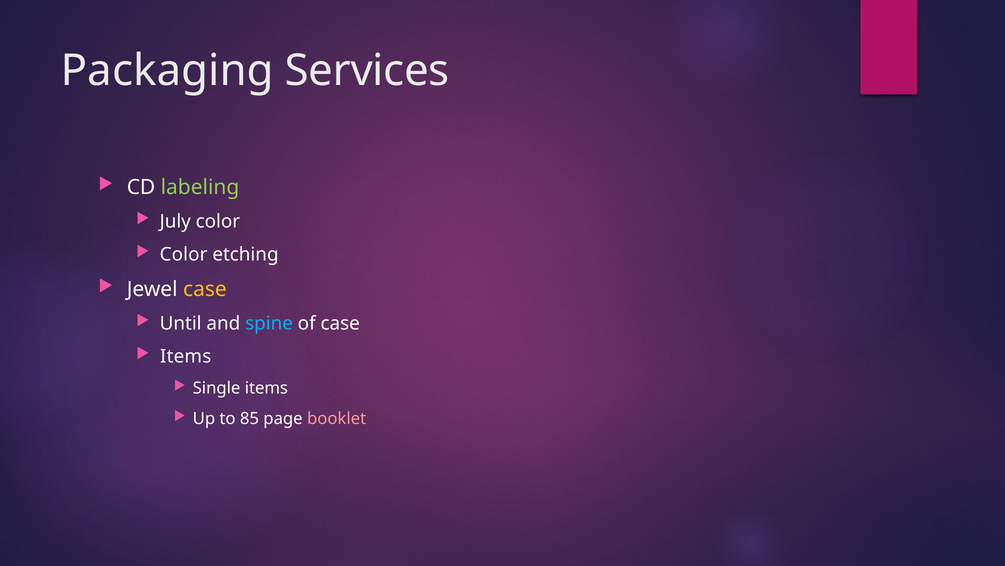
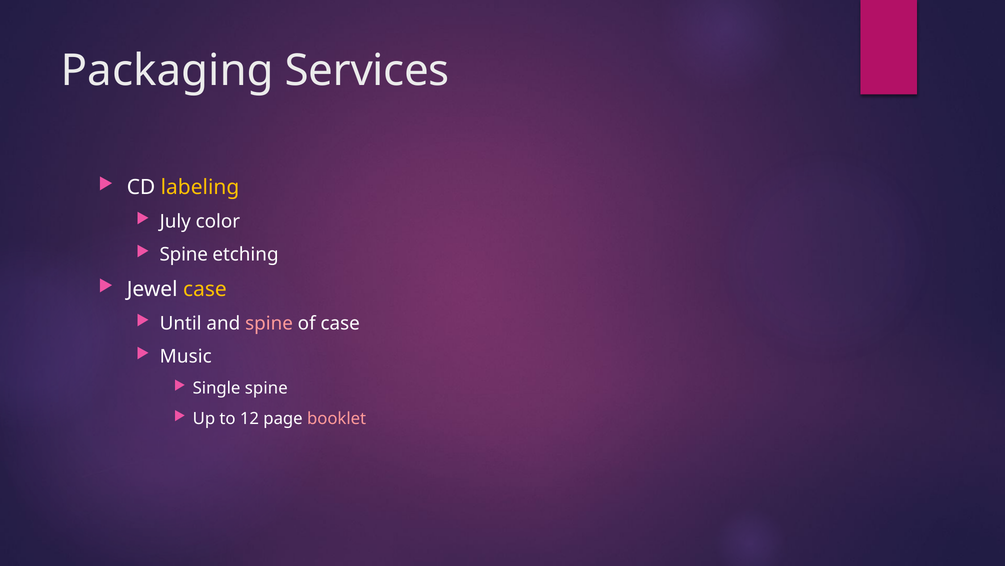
labeling colour: light green -> yellow
Color at (184, 254): Color -> Spine
spine at (269, 323) colour: light blue -> pink
Items at (186, 356): Items -> Music
Single items: items -> spine
85: 85 -> 12
